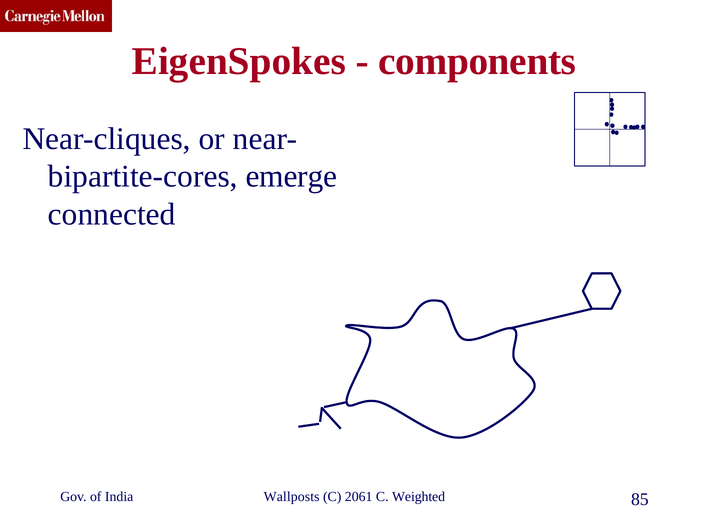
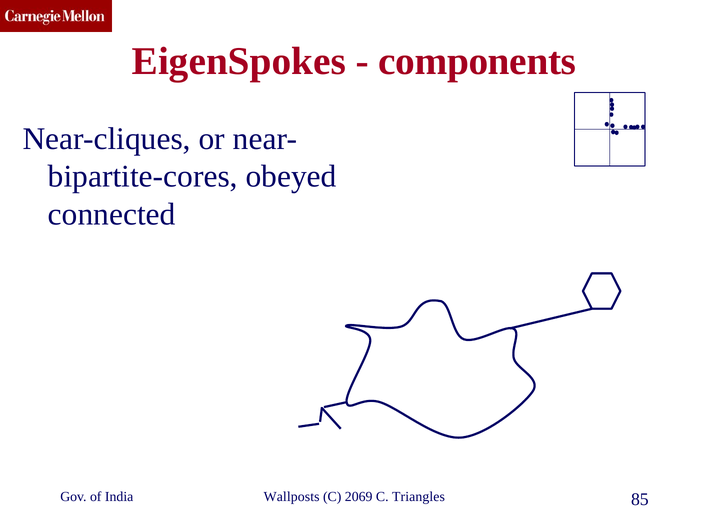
emerge: emerge -> obeyed
2061: 2061 -> 2069
Weighted: Weighted -> Triangles
